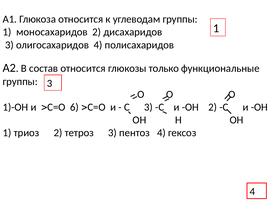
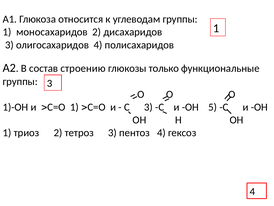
состав относится: относится -> строению
С=О 6: 6 -> 1
ОН 2: 2 -> 5
